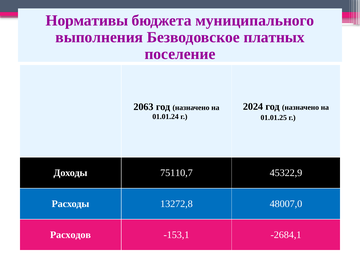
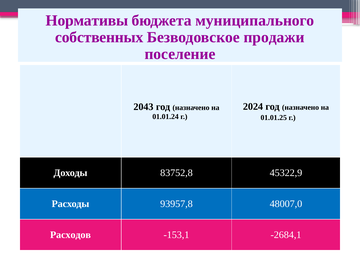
выполнения: выполнения -> собственных
платных: платных -> продажи
2063: 2063 -> 2043
75110,7: 75110,7 -> 83752,8
13272,8: 13272,8 -> 93957,8
